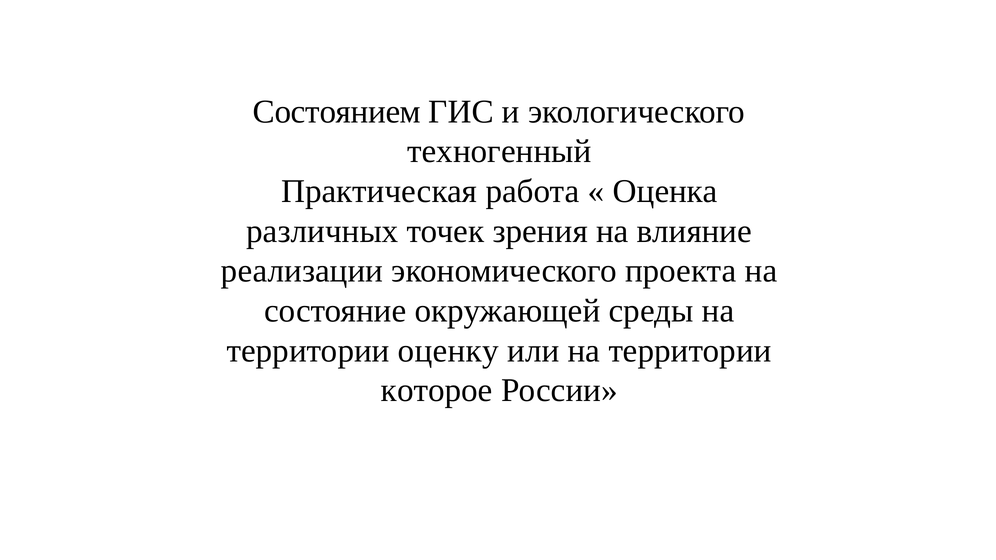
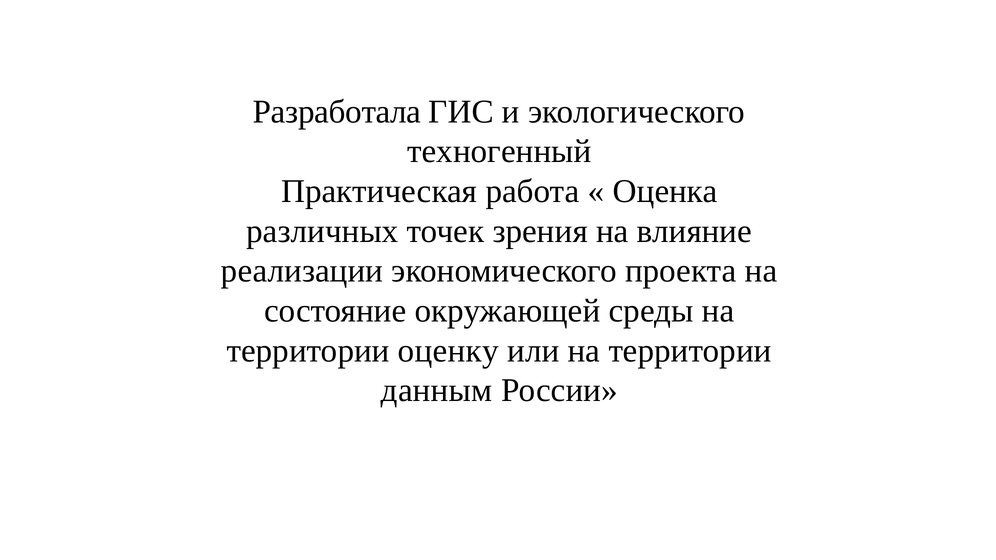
Состоянием: Состоянием -> Разработала
которое: которое -> данным
